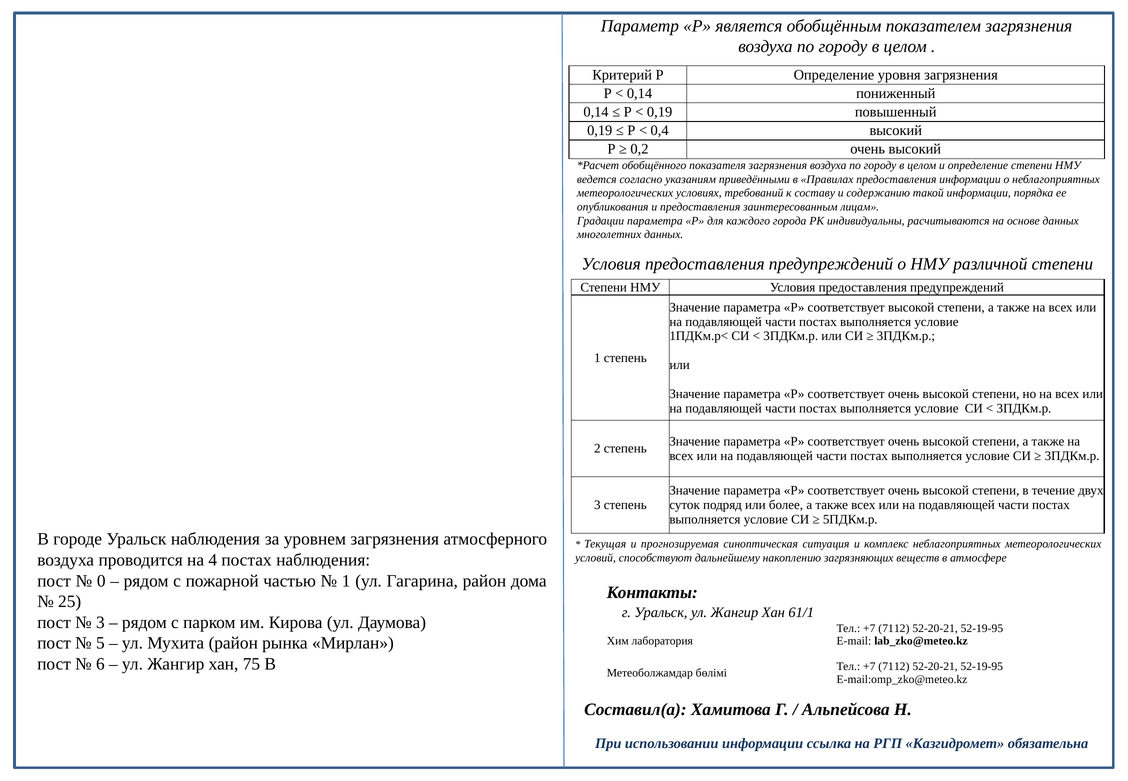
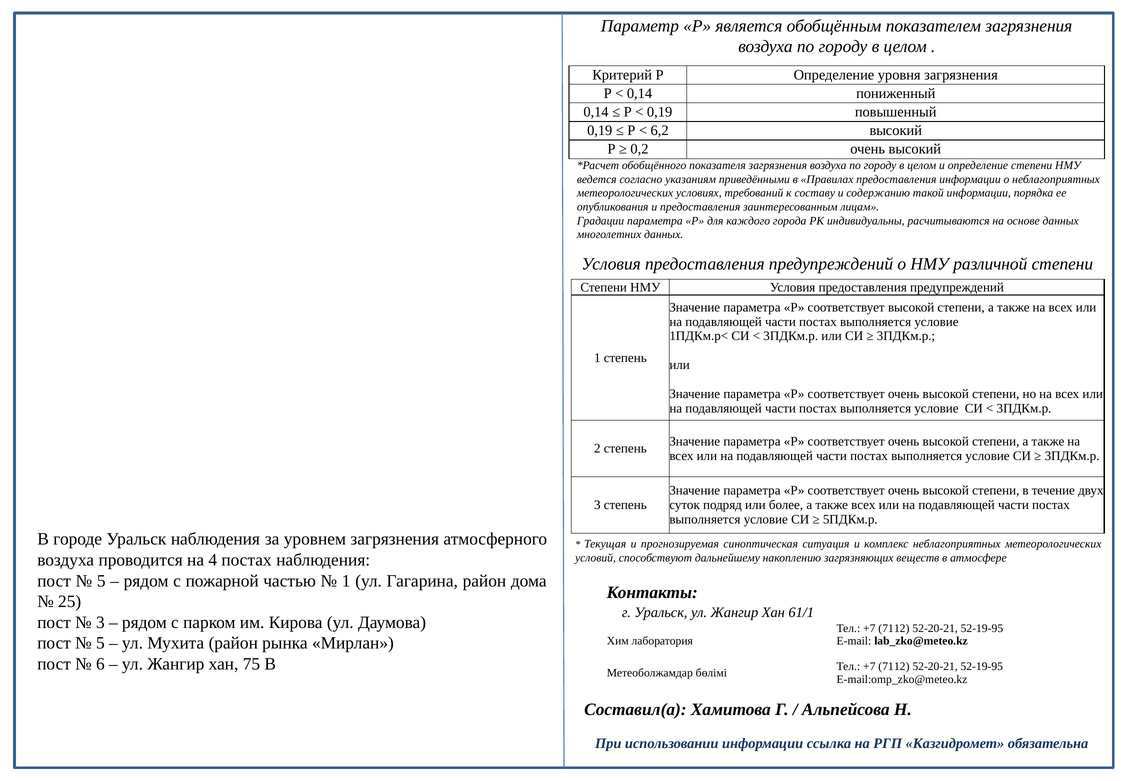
0,4: 0,4 -> 6,2
0 at (101, 581): 0 -> 5
